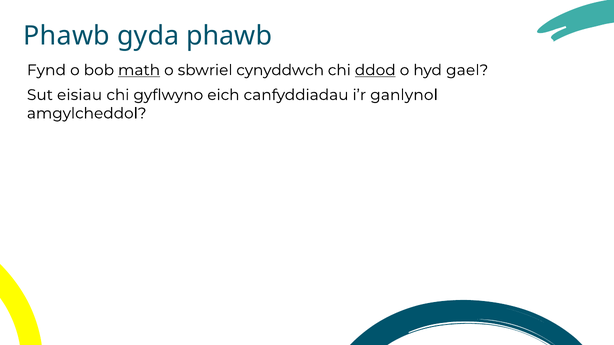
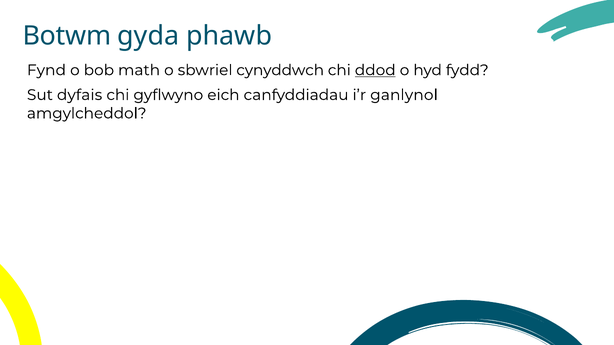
Phawb at (67, 36): Phawb -> Botwm
math underline: present -> none
gael: gael -> fydd
eisiau: eisiau -> dyfais
